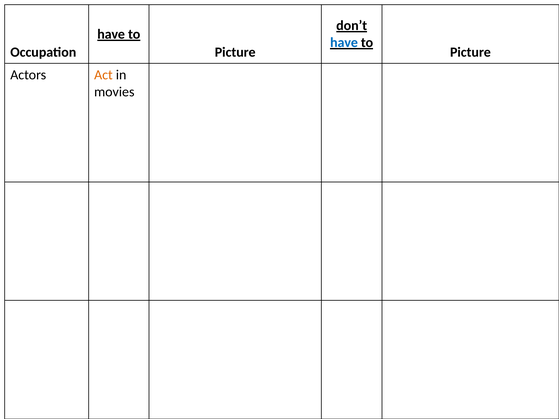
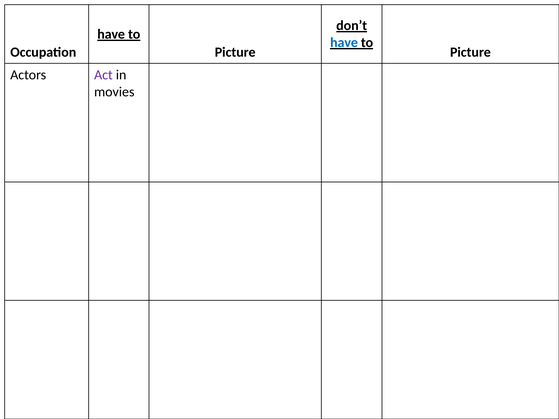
Act colour: orange -> purple
